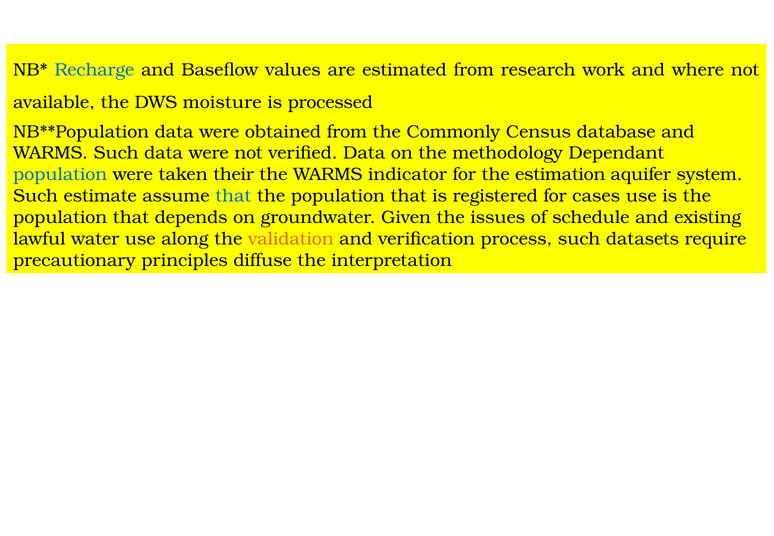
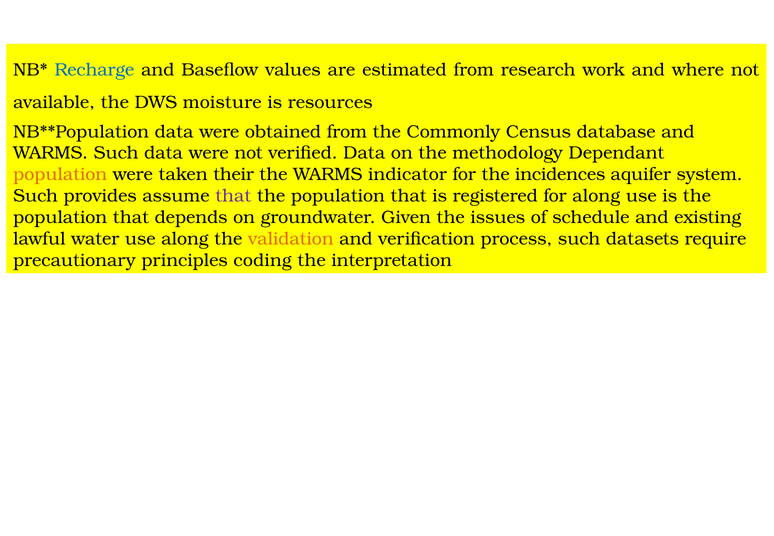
processed: processed -> resources
population at (60, 174) colour: blue -> orange
estimation: estimation -> incidences
estimate: estimate -> provides
that at (233, 196) colour: blue -> purple
for cases: cases -> along
diffuse: diffuse -> coding
